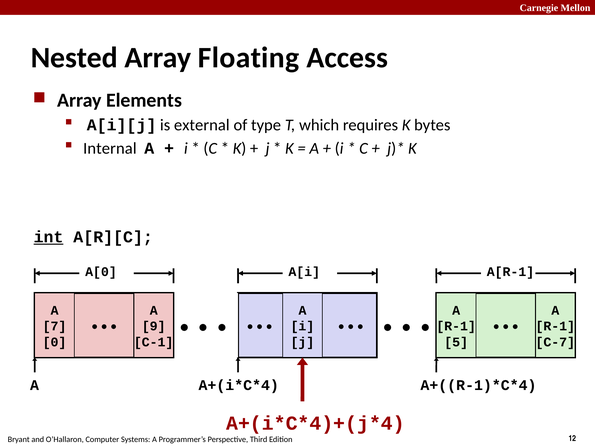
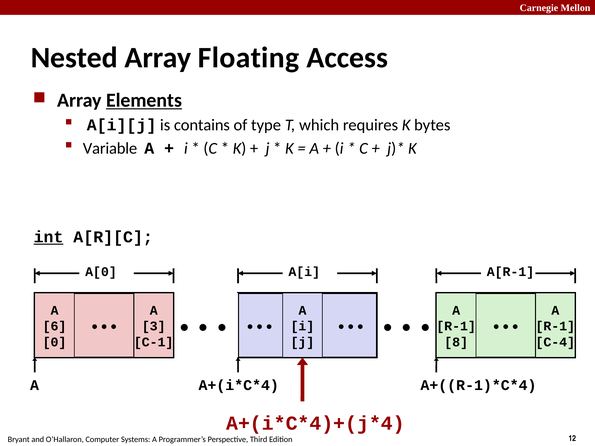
Elements underline: none -> present
external: external -> contains
Internal: Internal -> Variable
7: 7 -> 6
9: 9 -> 3
5: 5 -> 8
C-7: C-7 -> C-4
